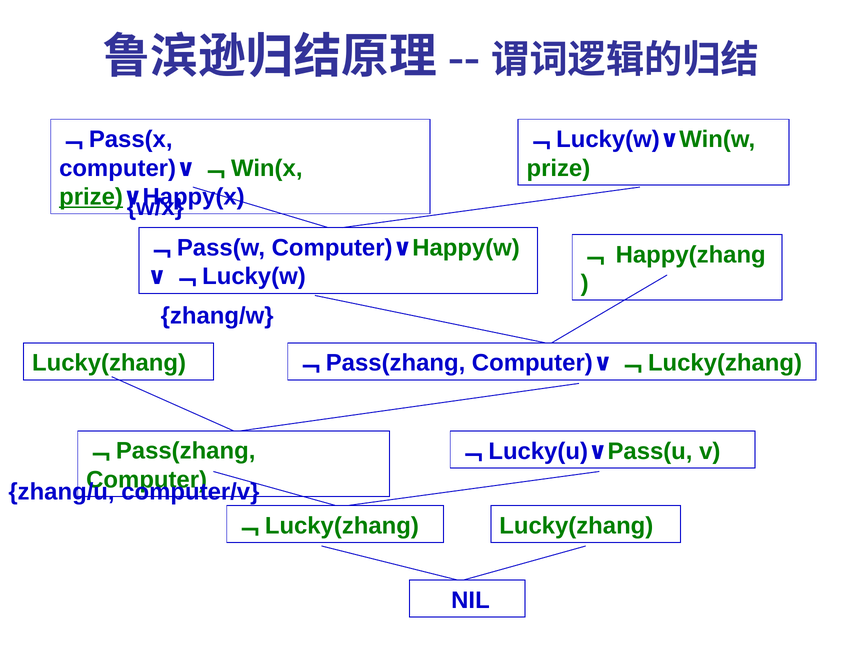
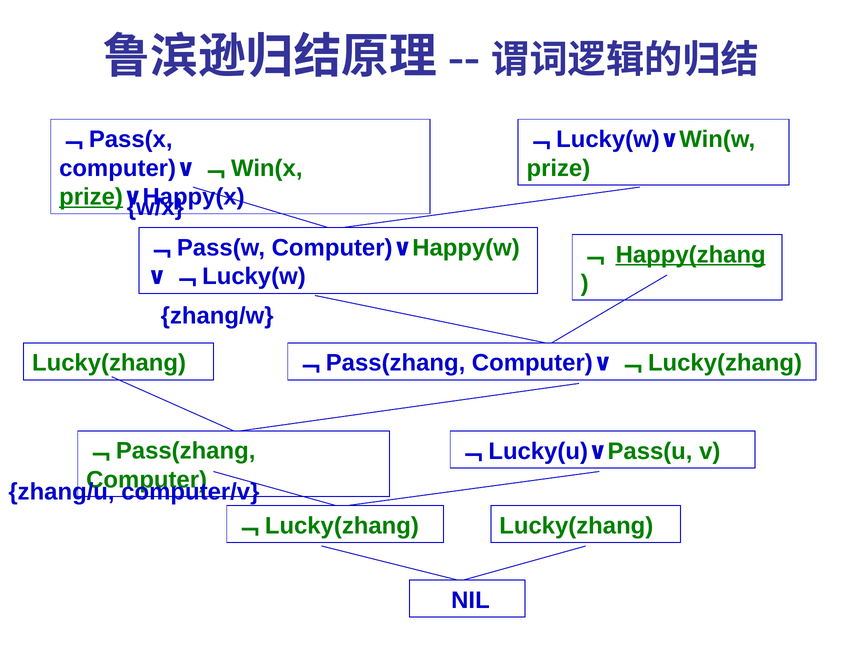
Happy(zhang underline: none -> present
